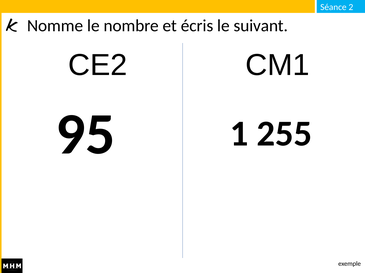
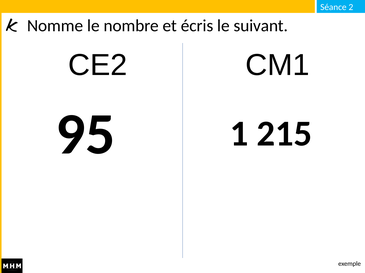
255: 255 -> 215
